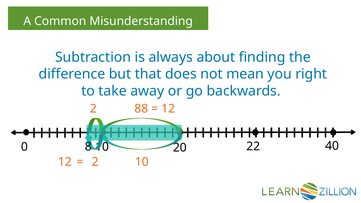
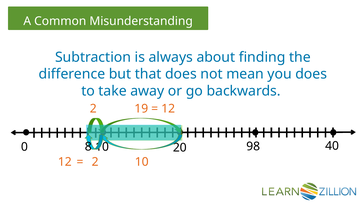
you right: right -> does
88: 88 -> 19
22: 22 -> 98
